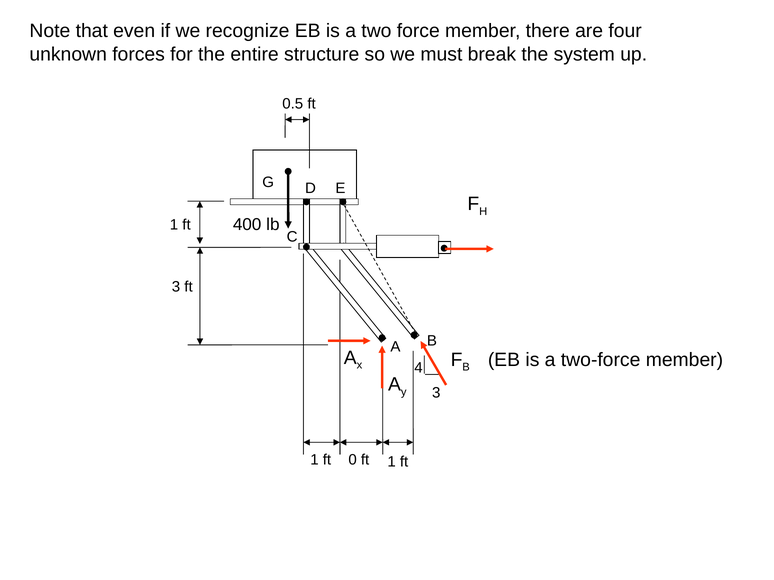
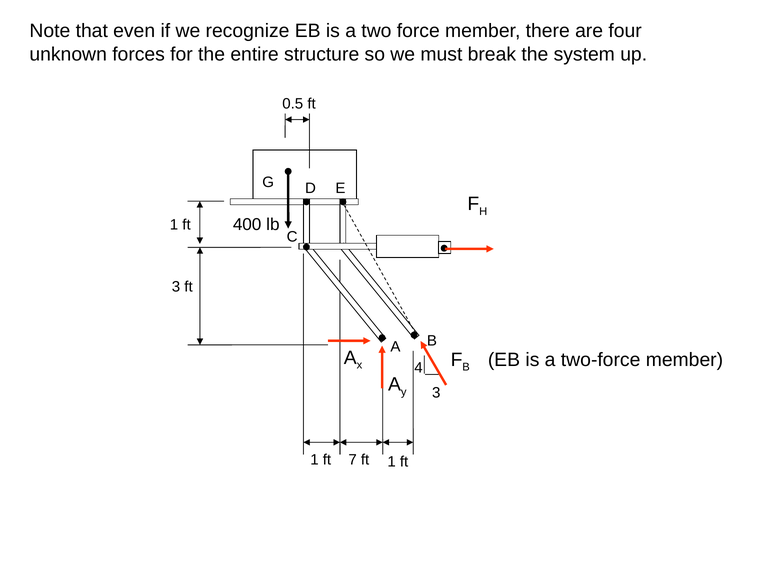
0: 0 -> 7
